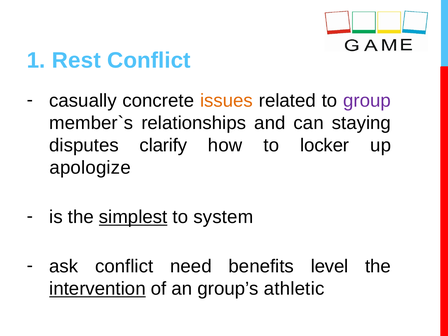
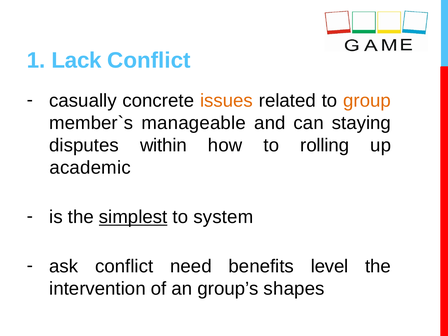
Rest: Rest -> Lack
group colour: purple -> orange
relationships: relationships -> manageable
clarify: clarify -> within
locker: locker -> rolling
apologize: apologize -> academic
intervention underline: present -> none
athletic: athletic -> shapes
